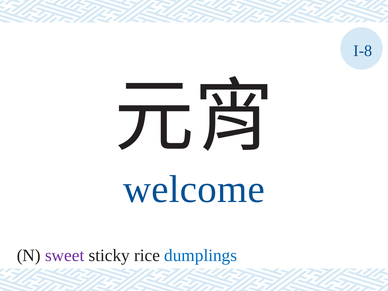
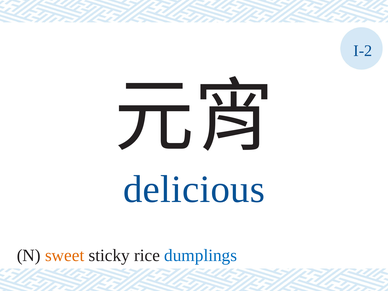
I-8: I-8 -> I-2
welcome: welcome -> delicious
sweet colour: purple -> orange
